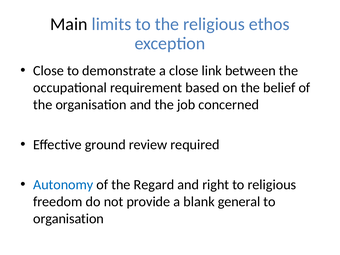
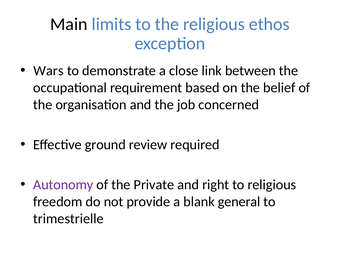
Close at (48, 71): Close -> Wars
Autonomy colour: blue -> purple
Regard: Regard -> Private
organisation at (68, 219): organisation -> trimestrielle
